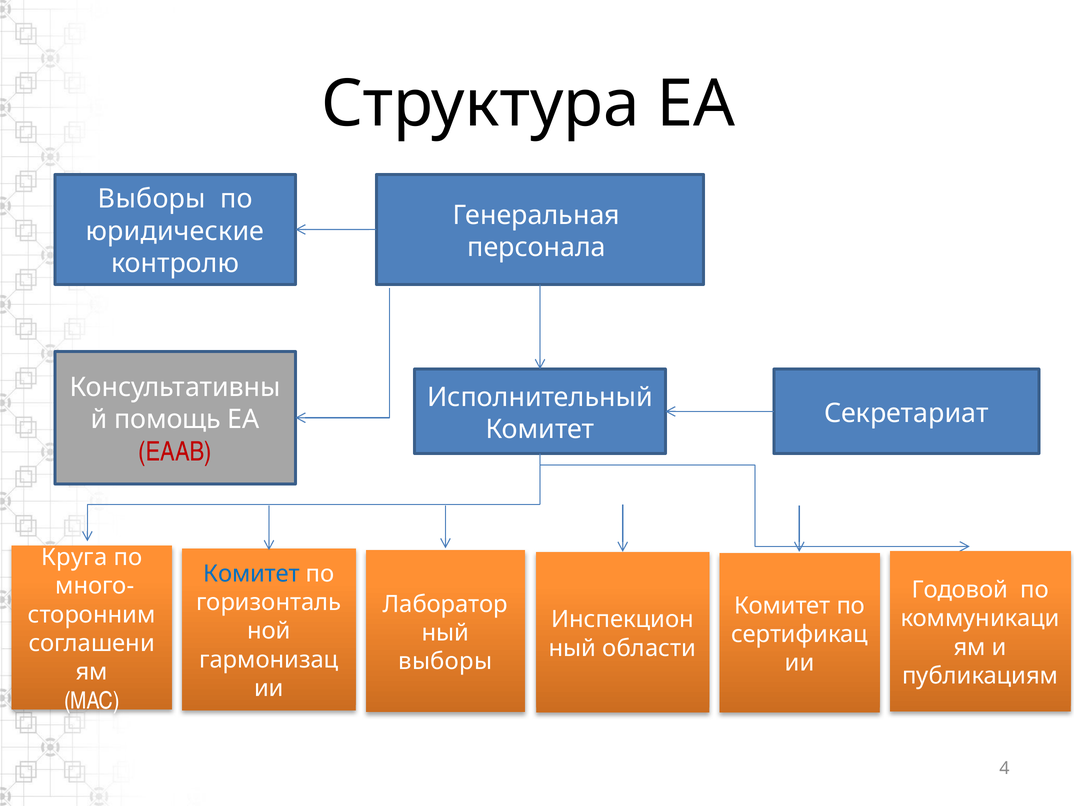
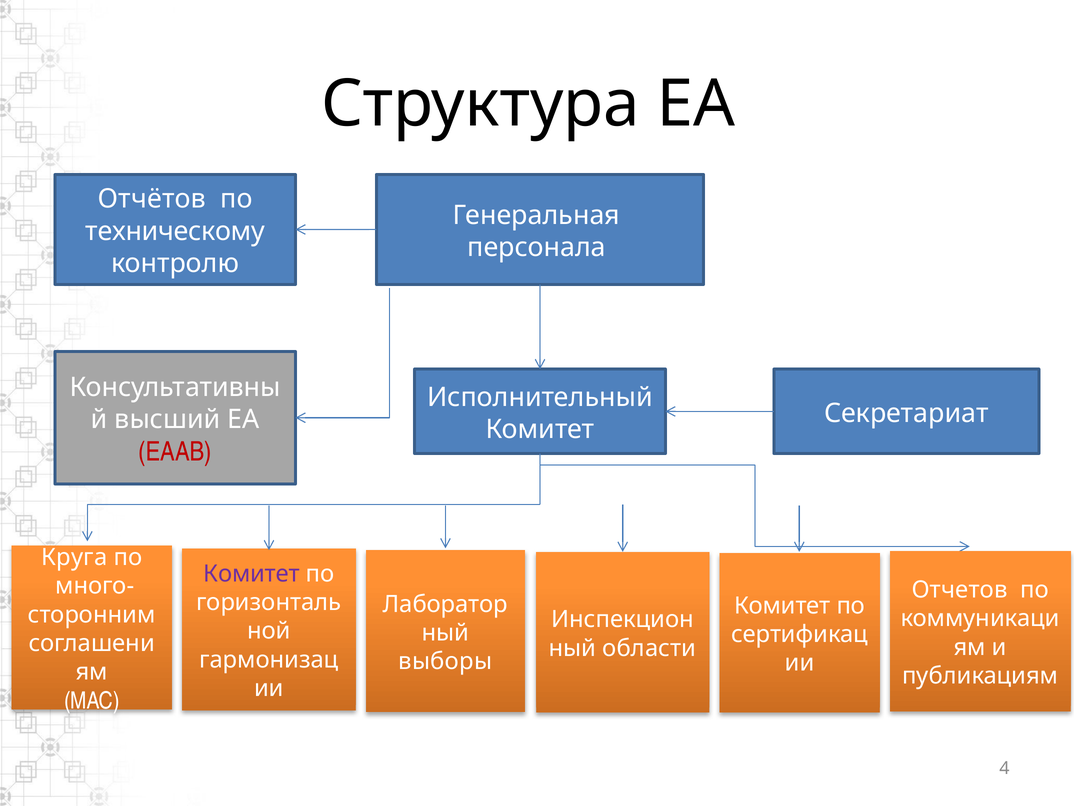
Выборы at (152, 199): Выборы -> Отчётов
юридические: юридические -> техническому
помощь: помощь -> высший
Комитет at (252, 573) colour: blue -> purple
Годовой: Годовой -> Отчетов
